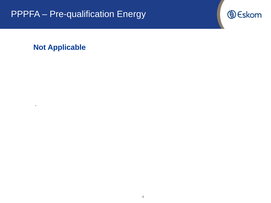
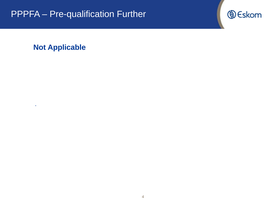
Energy: Energy -> Further
